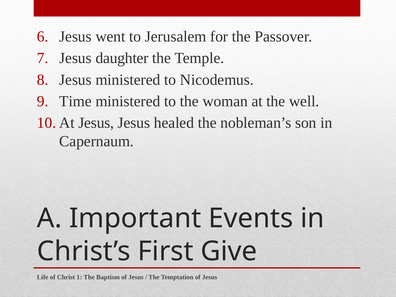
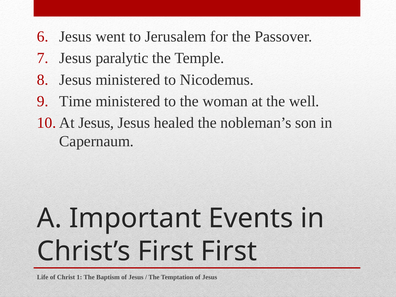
daughter: daughter -> paralytic
First Give: Give -> First
